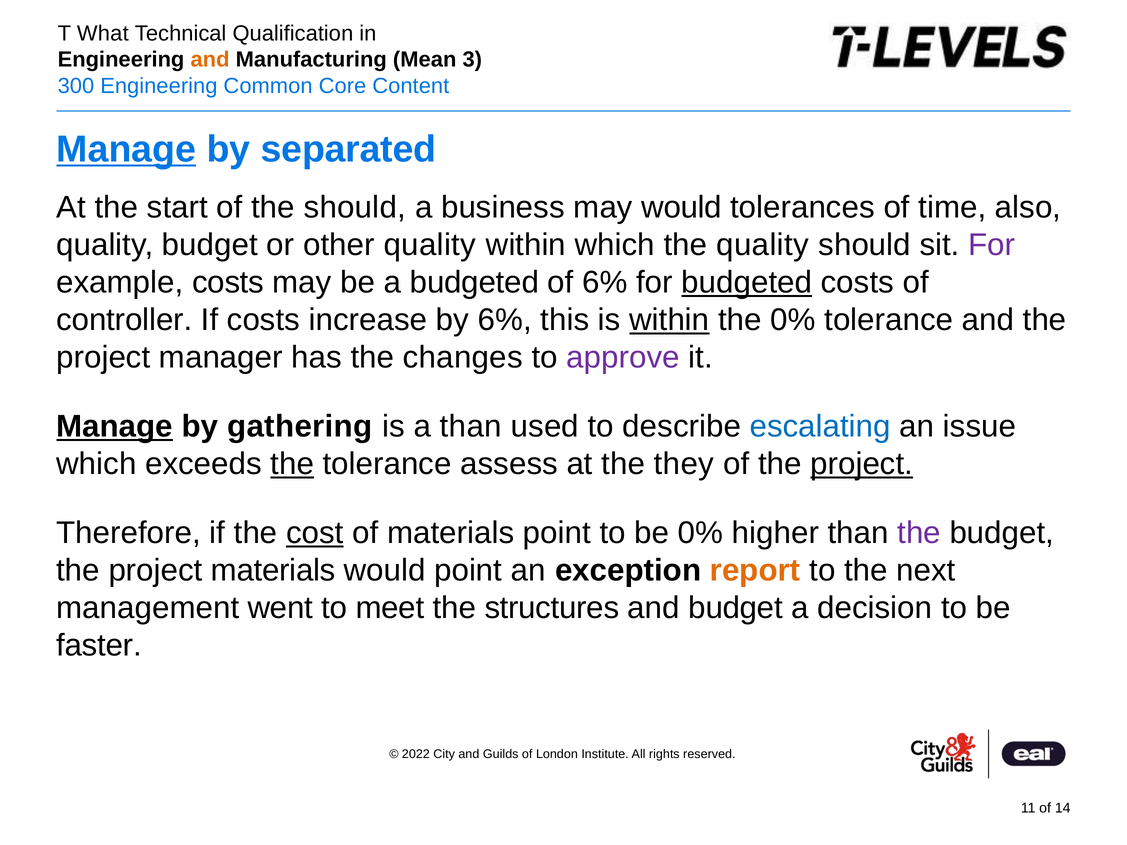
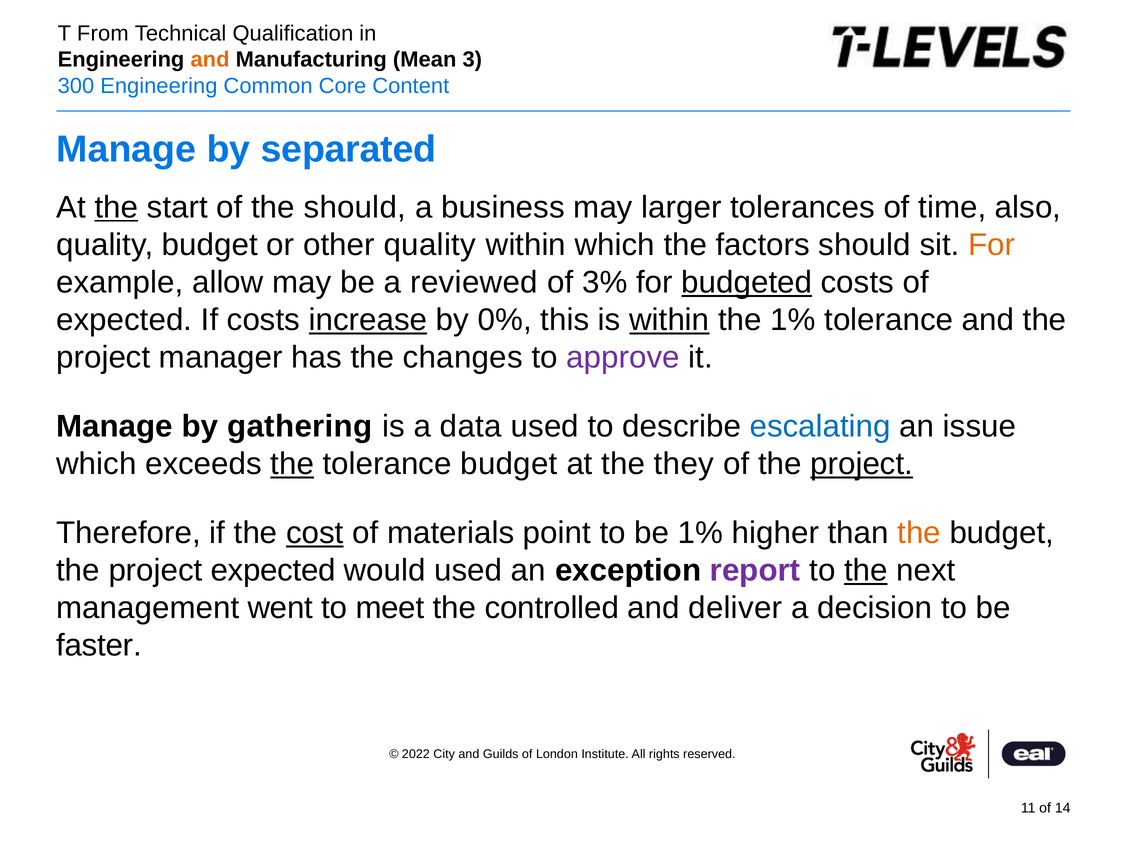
What: What -> From
Manage at (126, 149) underline: present -> none
the at (116, 207) underline: none -> present
may would: would -> larger
the quality: quality -> factors
For at (992, 245) colour: purple -> orange
example costs: costs -> allow
a budgeted: budgeted -> reviewed
of 6%: 6% -> 3%
controller at (124, 320): controller -> expected
increase underline: none -> present
by 6%: 6% -> 0%
the 0%: 0% -> 1%
Manage at (115, 427) underline: present -> none
a than: than -> data
tolerance assess: assess -> budget
be 0%: 0% -> 1%
the at (919, 533) colour: purple -> orange
project materials: materials -> expected
would point: point -> used
report colour: orange -> purple
the at (866, 571) underline: none -> present
structures: structures -> controlled
and budget: budget -> deliver
